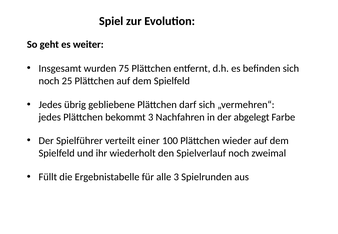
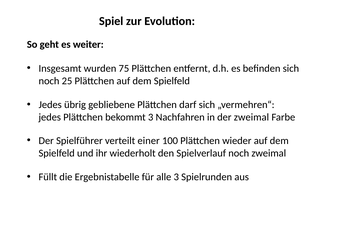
der abgelegt: abgelegt -> zweimal
